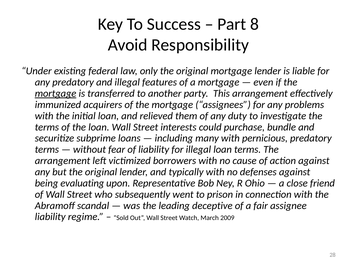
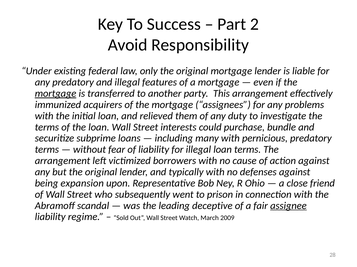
8: 8 -> 2
evaluating: evaluating -> expansion
assignee underline: none -> present
